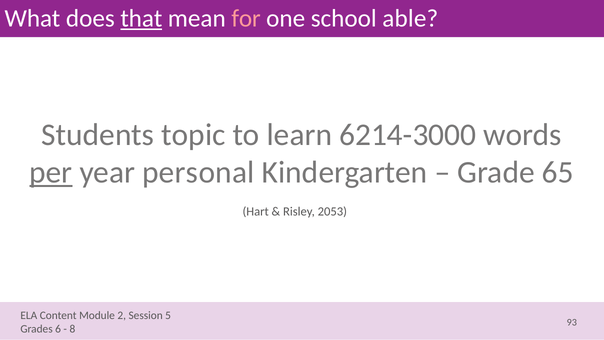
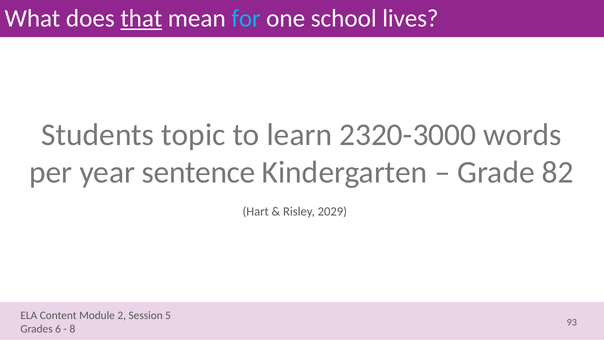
for colour: pink -> light blue
able: able -> lives
6214-3000: 6214-3000 -> 2320-3000
per underline: present -> none
personal: personal -> sentence
65: 65 -> 82
2053: 2053 -> 2029
